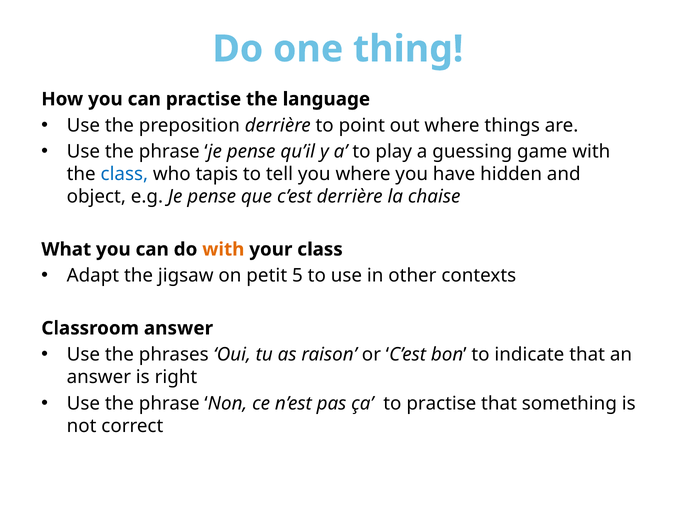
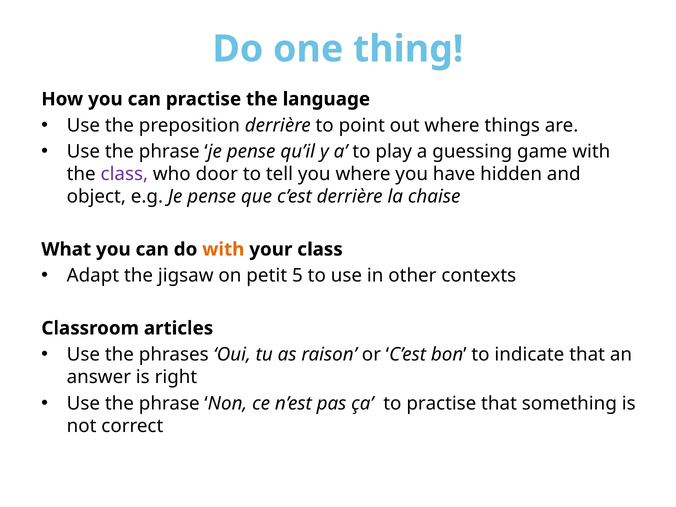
class at (124, 174) colour: blue -> purple
tapis: tapis -> door
Classroom answer: answer -> articles
